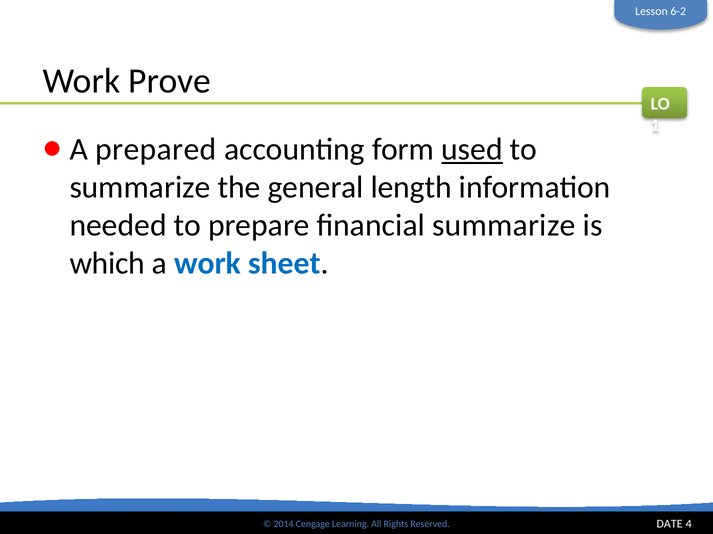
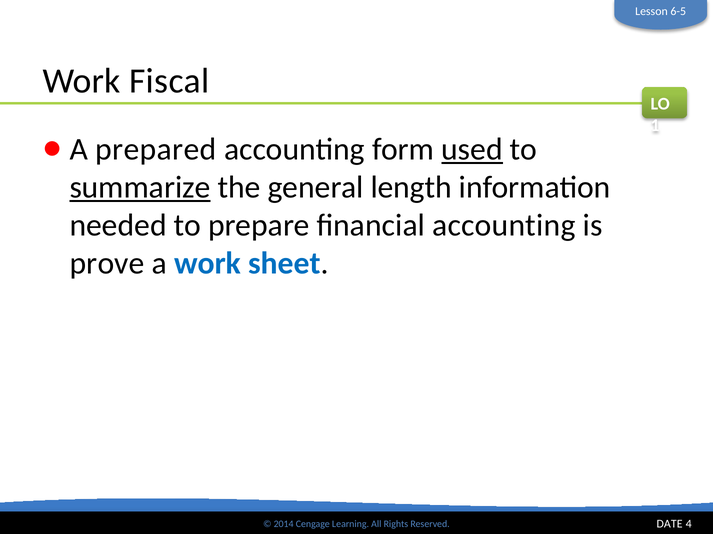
6-2: 6-2 -> 6-5
Prove: Prove -> Fiscal
summarize at (140, 188) underline: none -> present
financial summarize: summarize -> accounting
which: which -> prove
